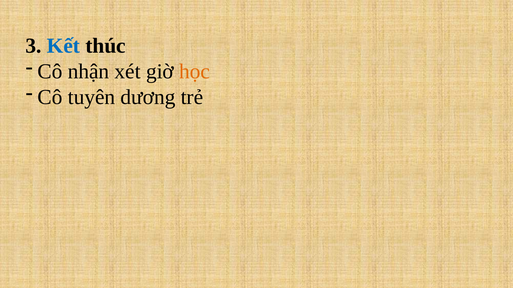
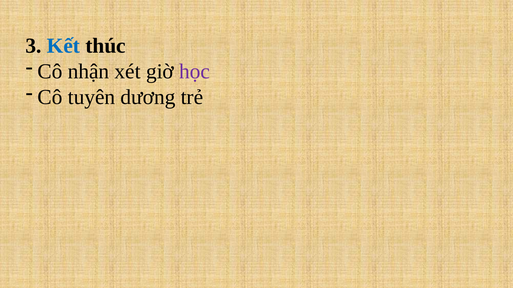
học colour: orange -> purple
